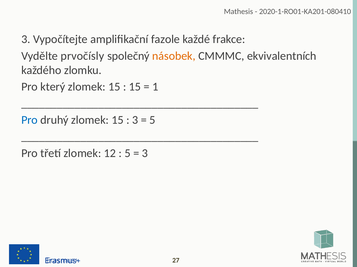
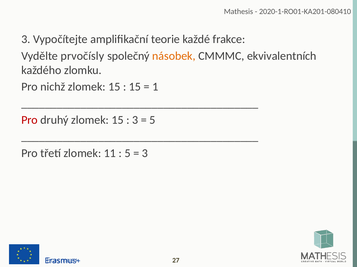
fazole: fazole -> teorie
který: který -> nichž
Pro at (30, 120) colour: blue -> red
12: 12 -> 11
